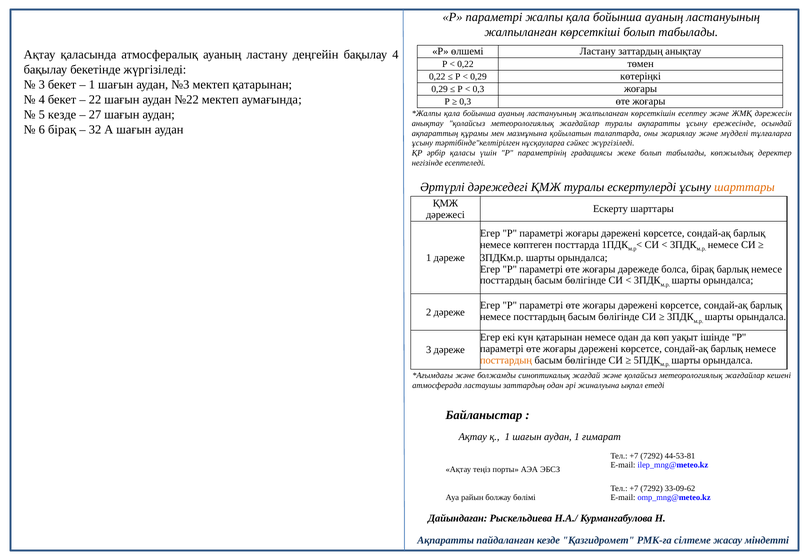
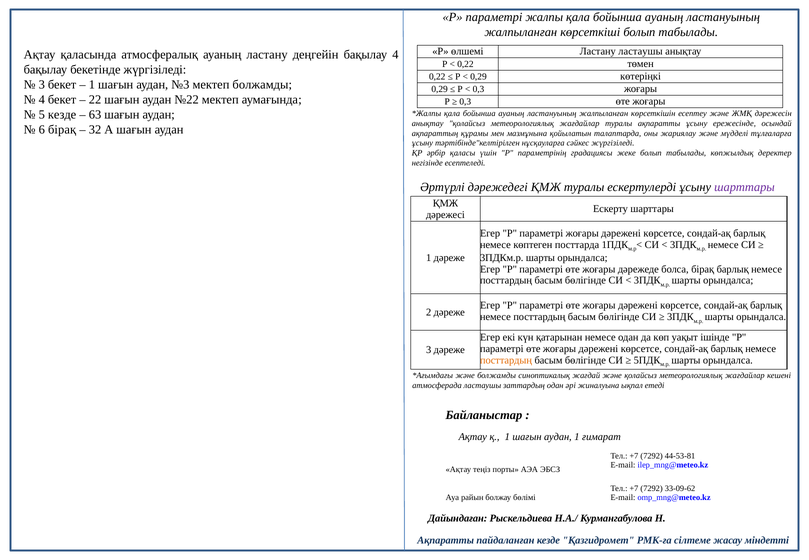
Ластану заттардың: заттардың -> ластаушы
мектеп қатарынан: қатарынан -> болжамды
27: 27 -> 63
шарттары at (744, 187) colour: orange -> purple
